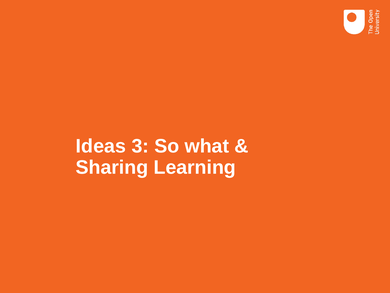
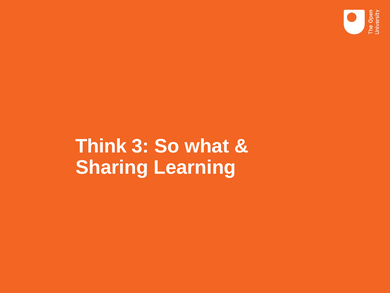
Ideas: Ideas -> Think
